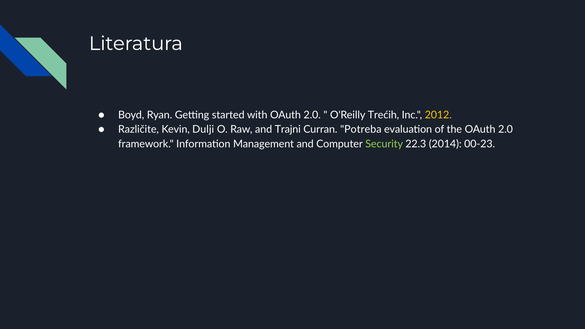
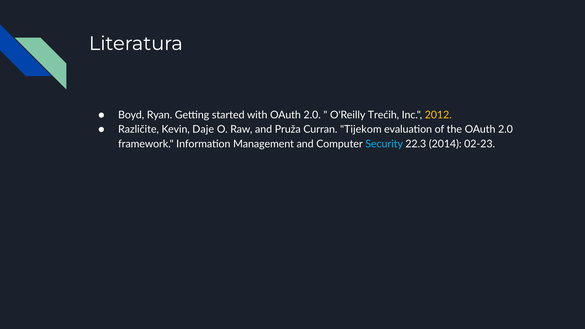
Dulji: Dulji -> Daje
Trajni: Trajni -> Pruža
Potreba: Potreba -> Tijekom
Security colour: light green -> light blue
00-23: 00-23 -> 02-23
